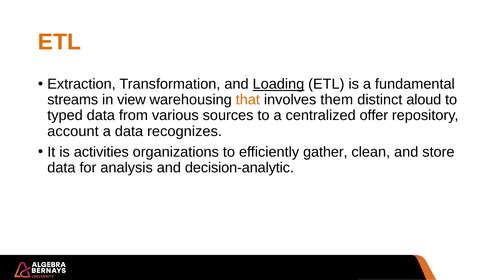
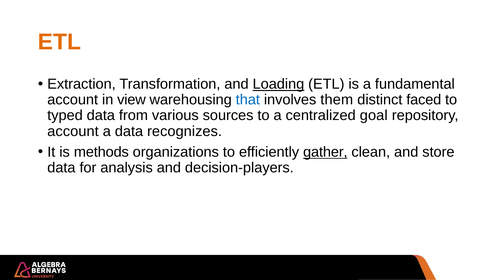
streams at (73, 100): streams -> account
that colour: orange -> blue
aloud: aloud -> faced
offer: offer -> goal
activities: activities -> methods
gather underline: none -> present
decision-analytic: decision-analytic -> decision-players
